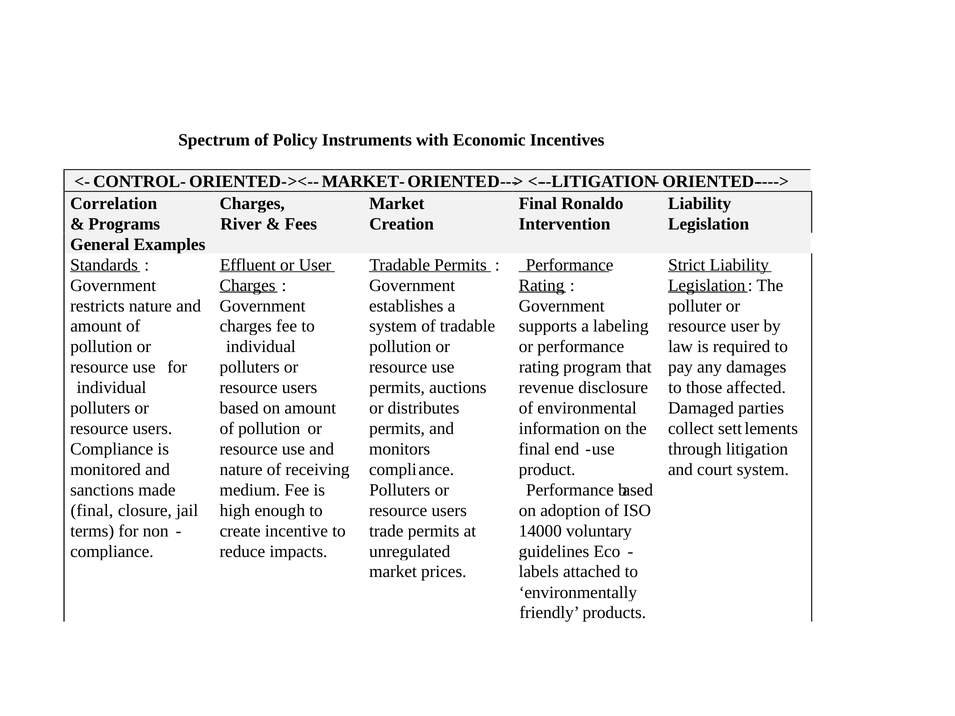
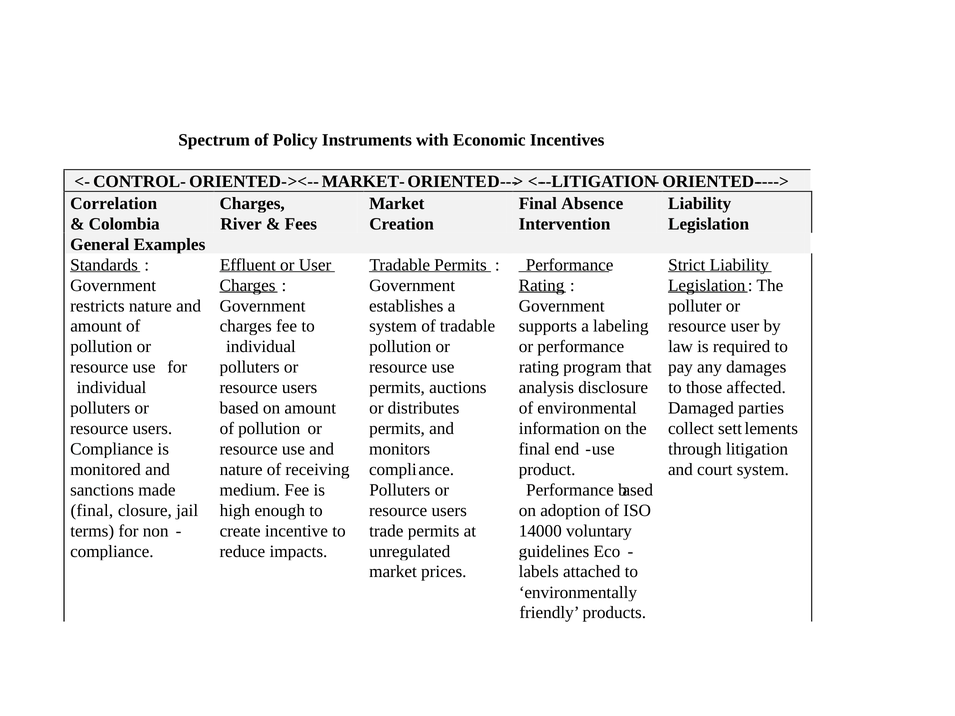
Ronaldo: Ronaldo -> Absence
Programs: Programs -> Colombia
revenue: revenue -> analysis
